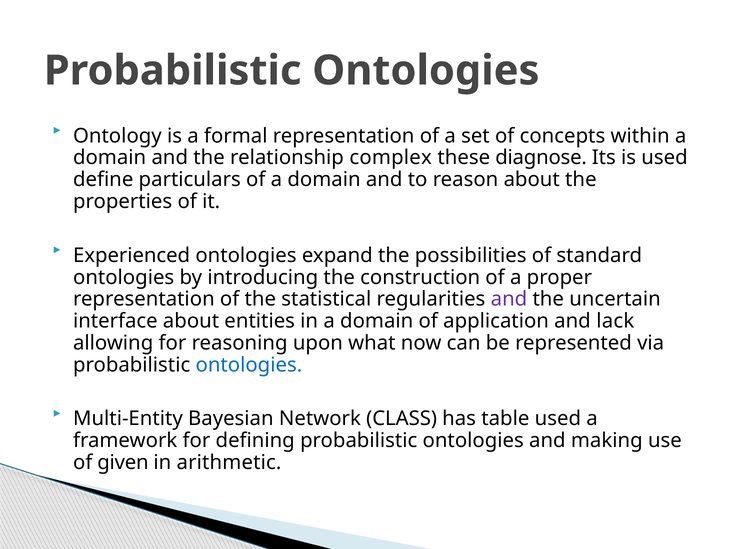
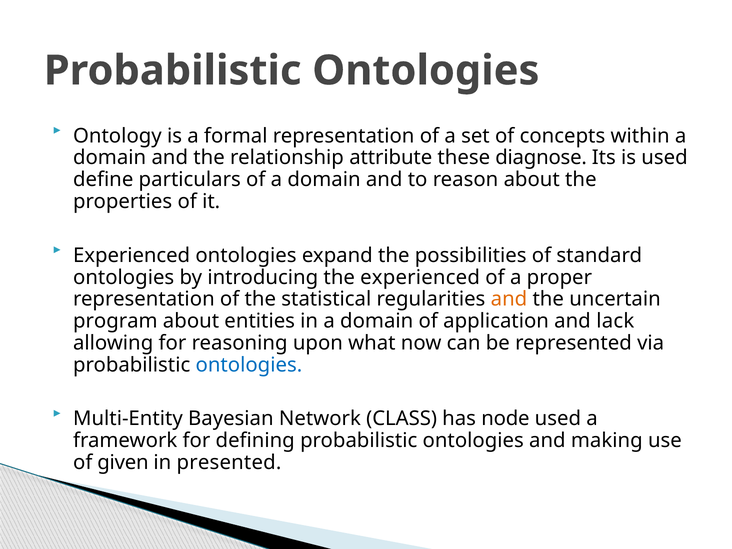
complex: complex -> attribute
the construction: construction -> experienced
and at (509, 299) colour: purple -> orange
interface: interface -> program
table: table -> node
arithmetic: arithmetic -> presented
